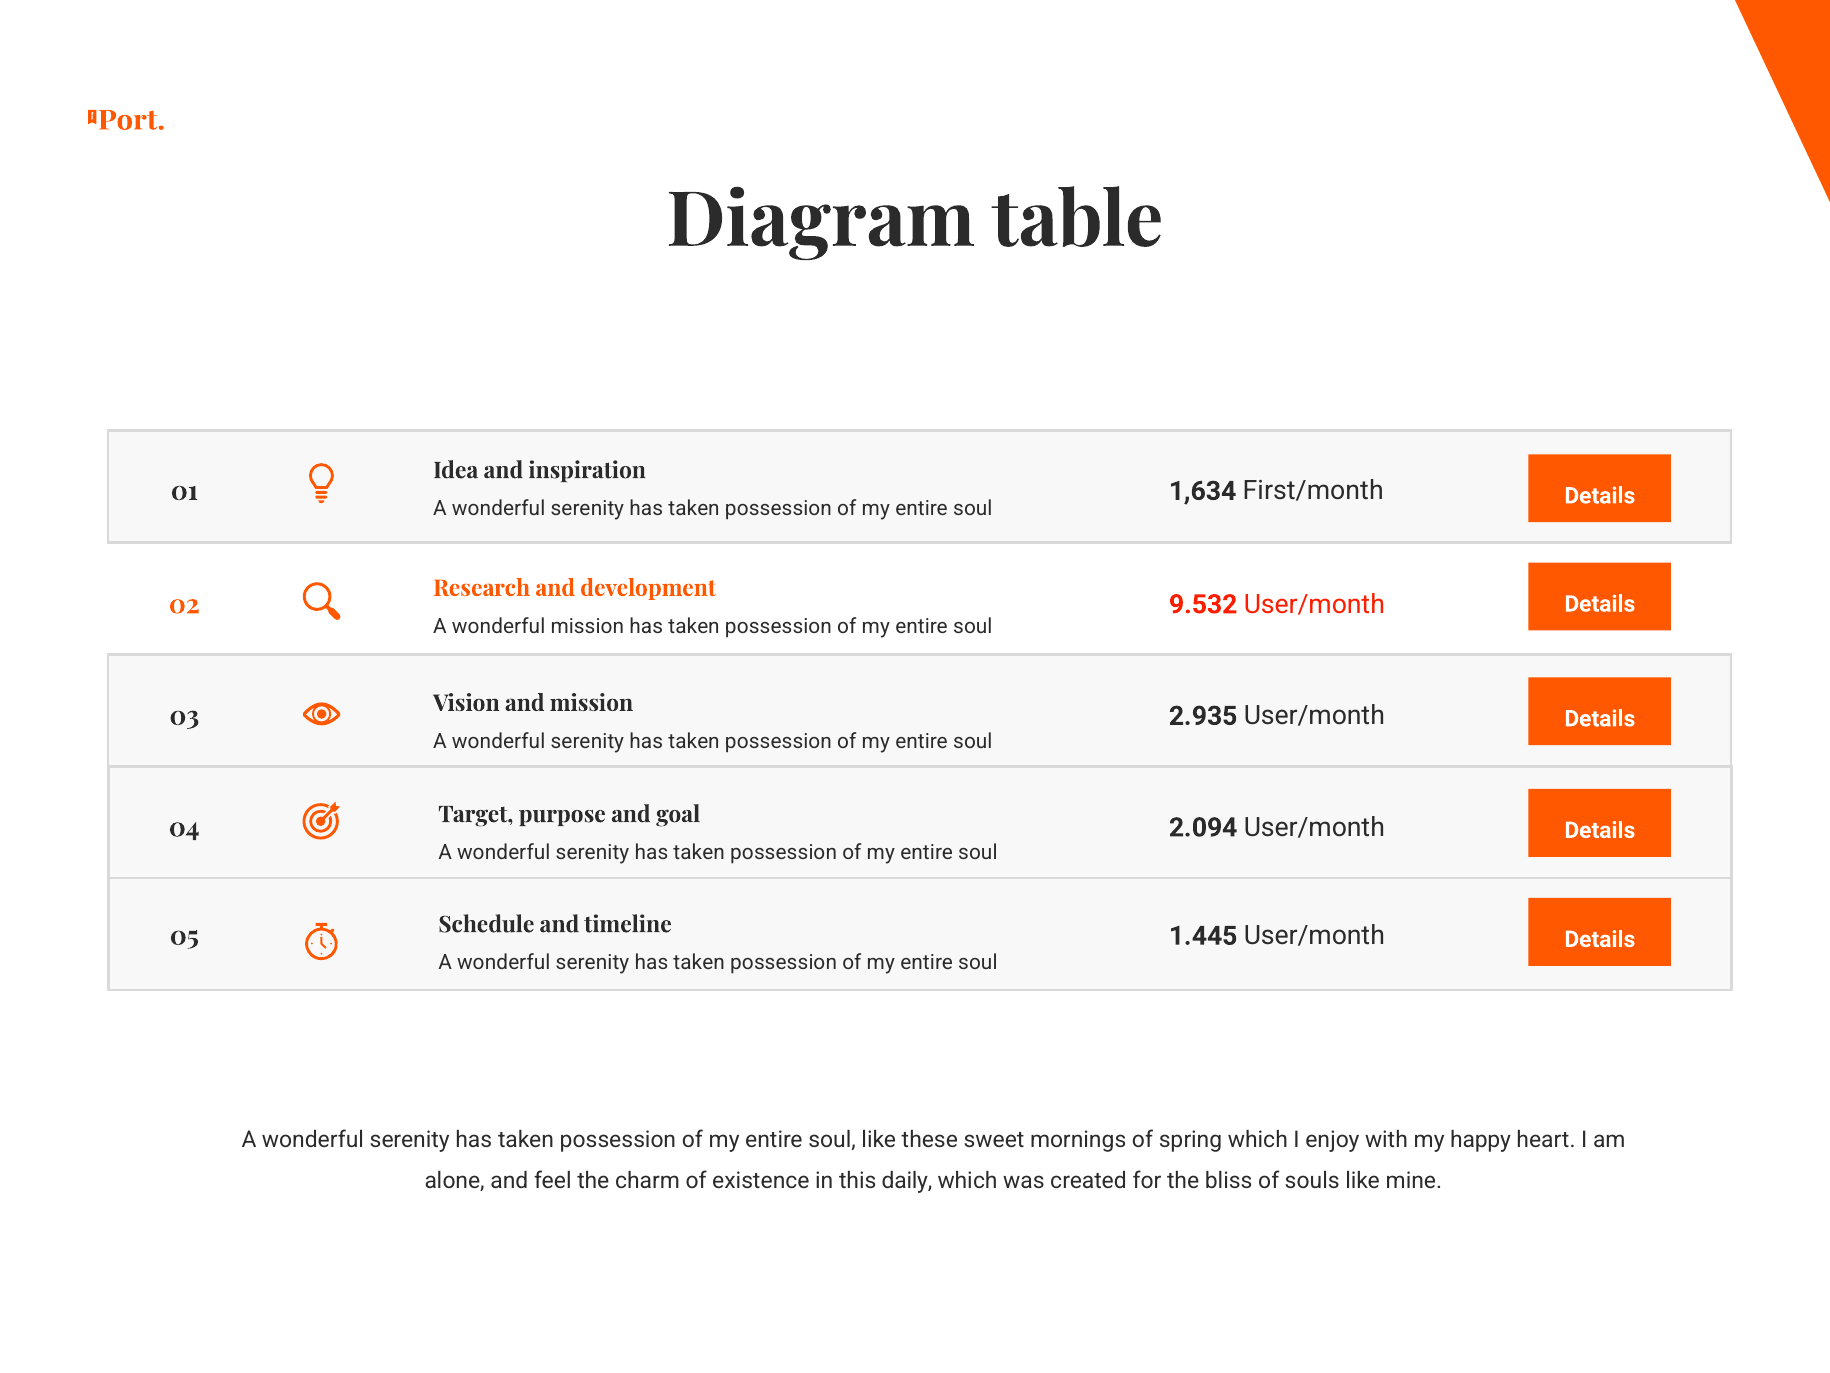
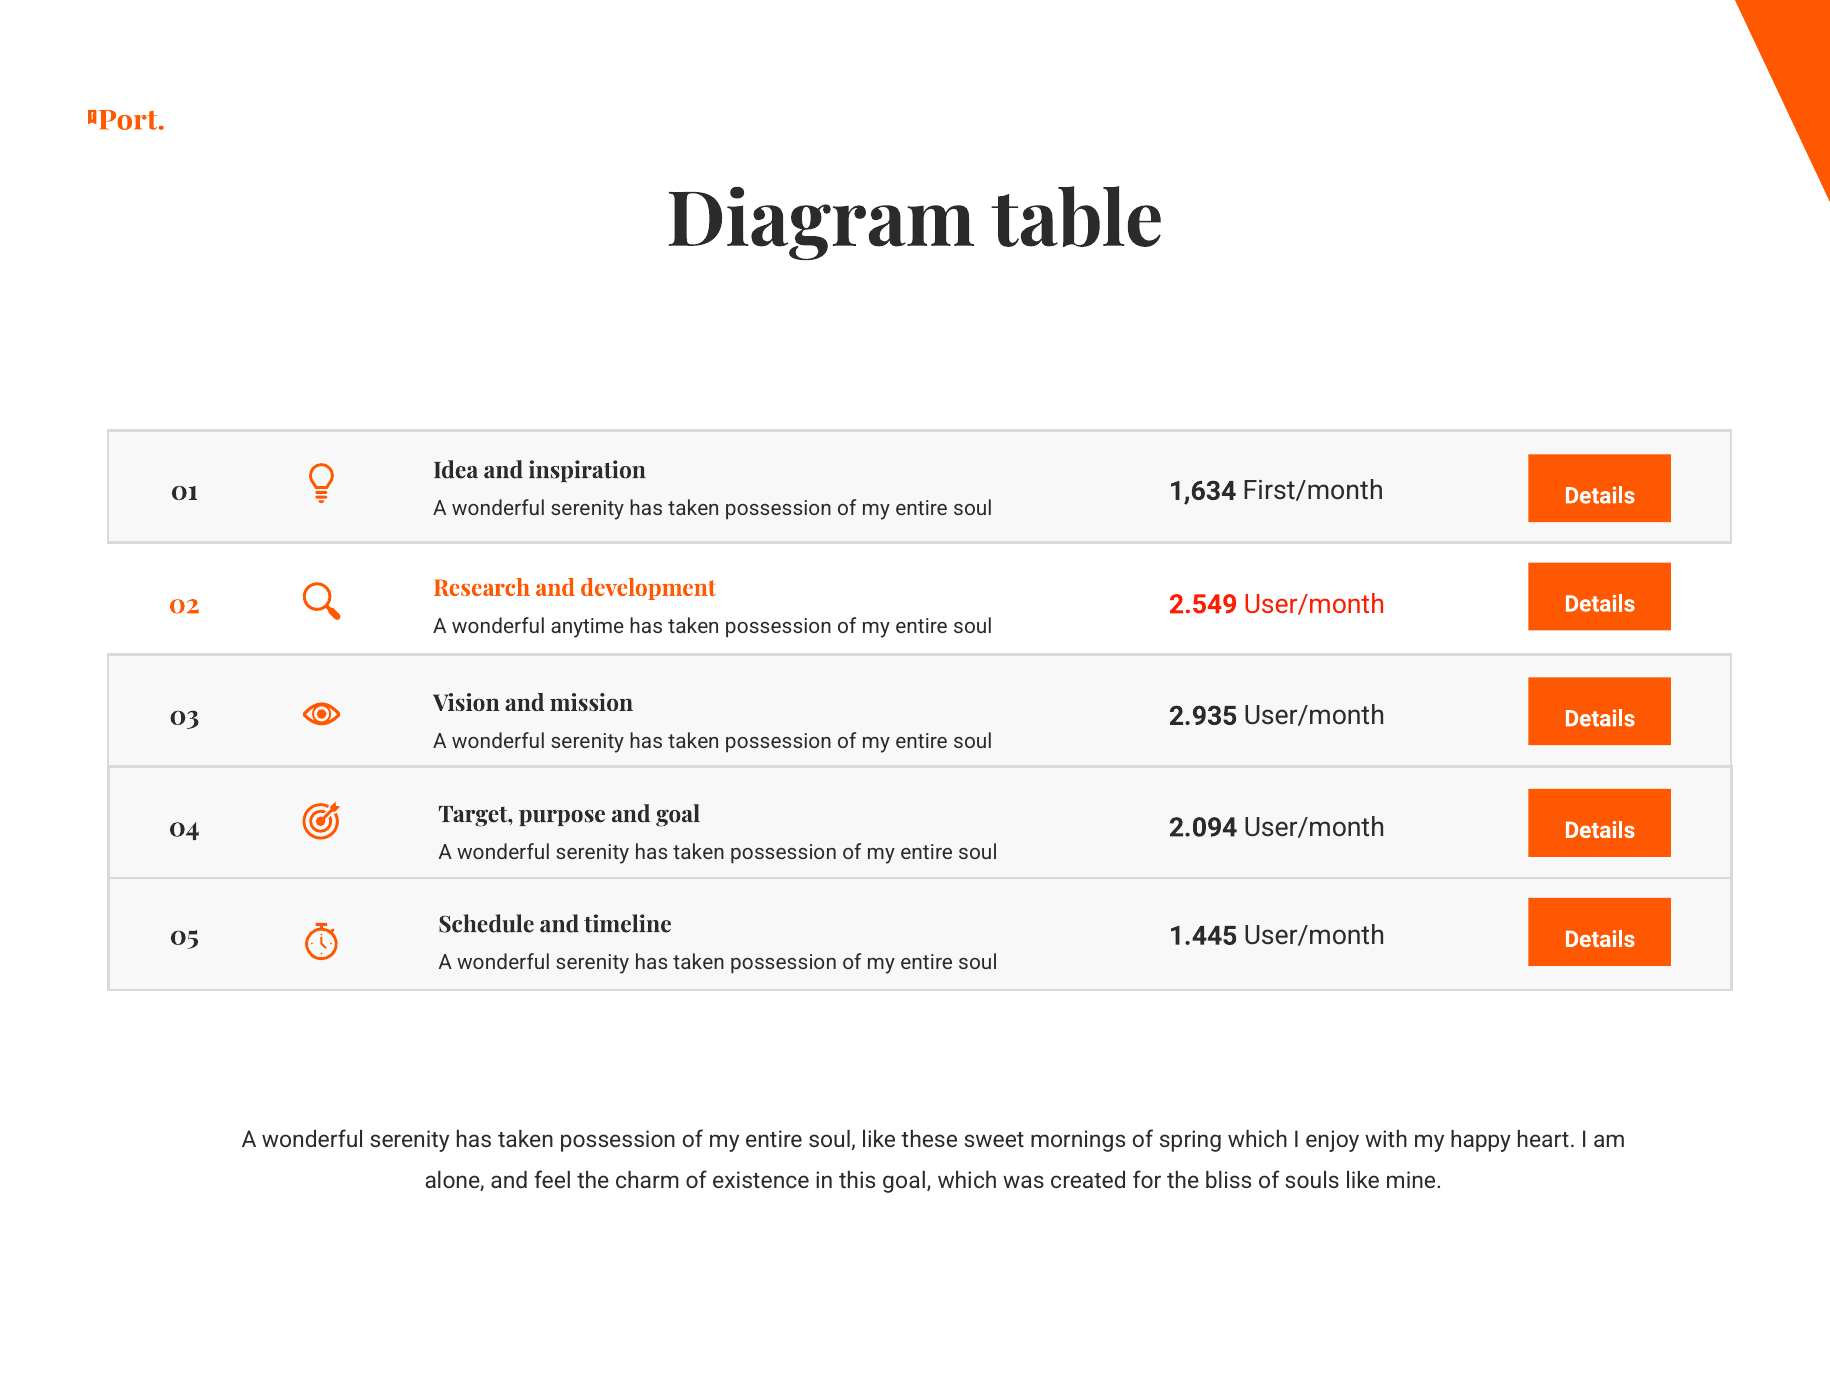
9.532: 9.532 -> 2.549
wonderful mission: mission -> anytime
this daily: daily -> goal
